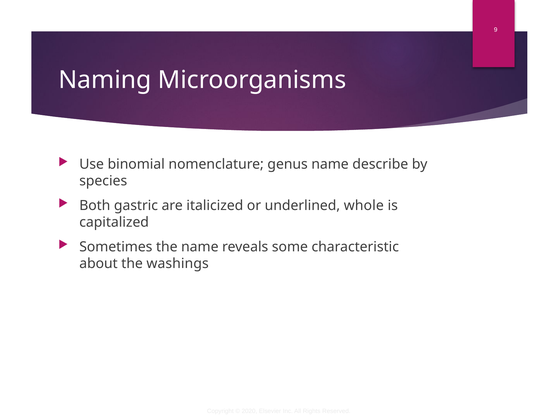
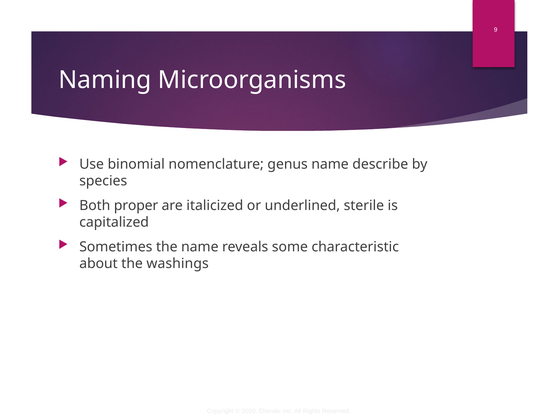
gastric: gastric -> proper
whole: whole -> sterile
